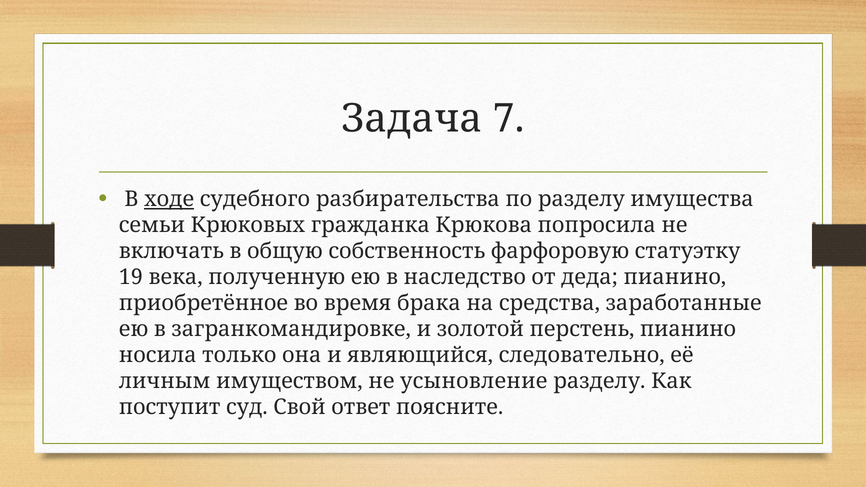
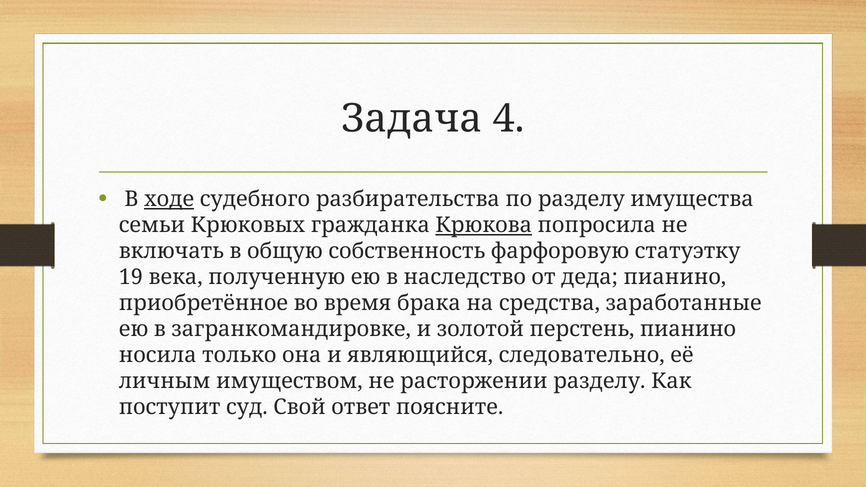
7: 7 -> 4
Крюкова underline: none -> present
усыновление: усыновление -> расторжении
